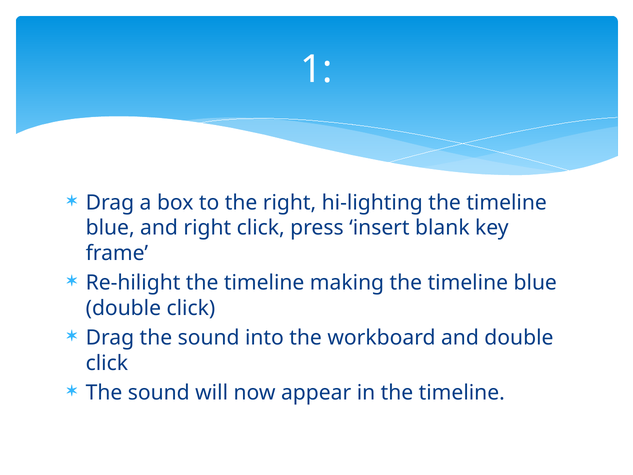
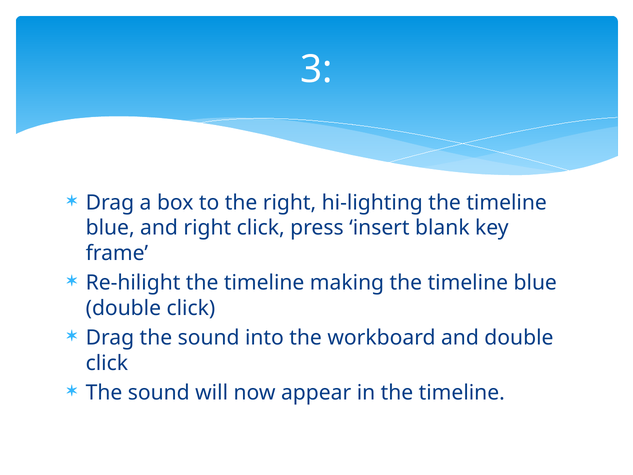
1: 1 -> 3
